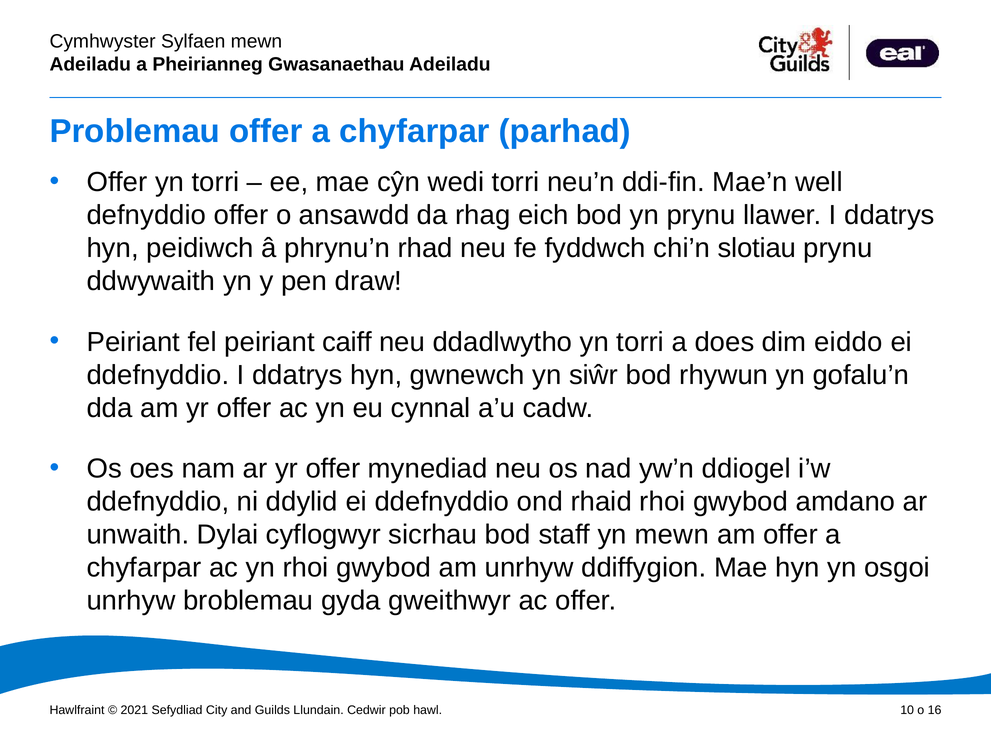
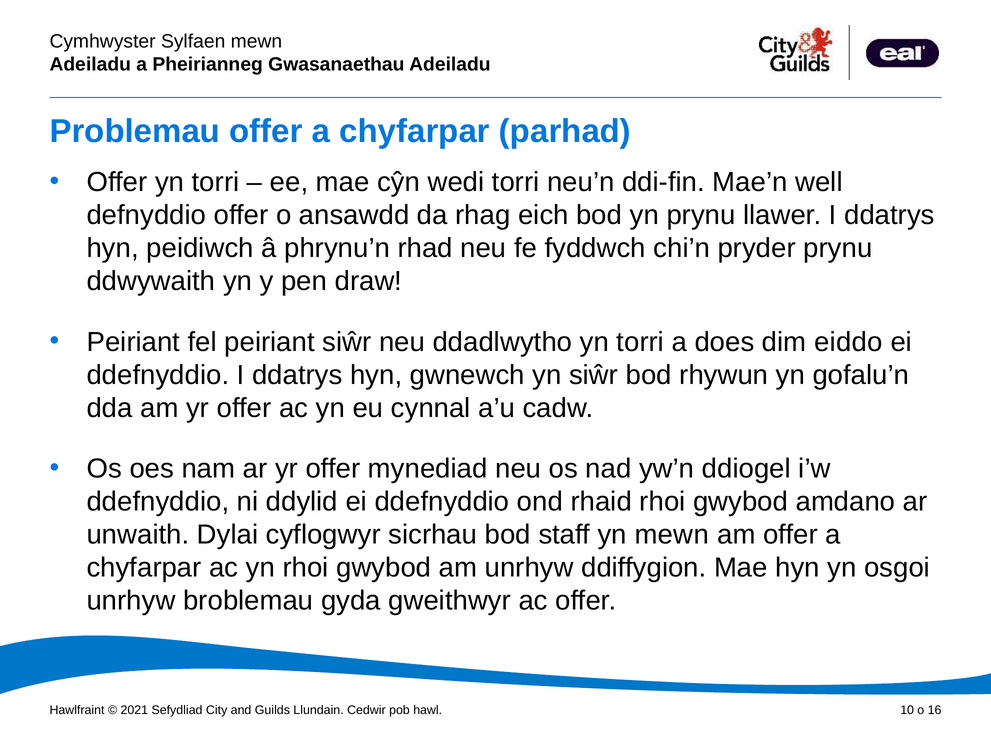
slotiau: slotiau -> pryder
peiriant caiff: caiff -> siŵr
